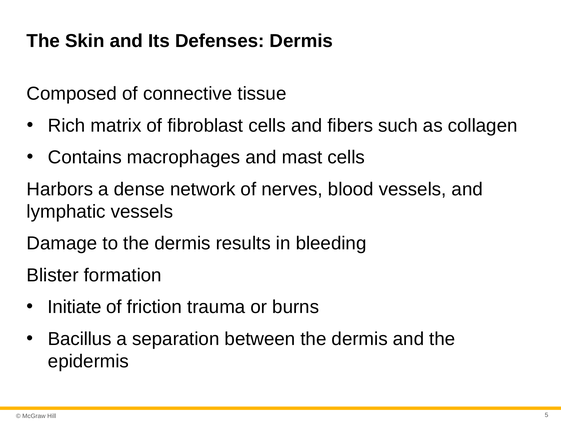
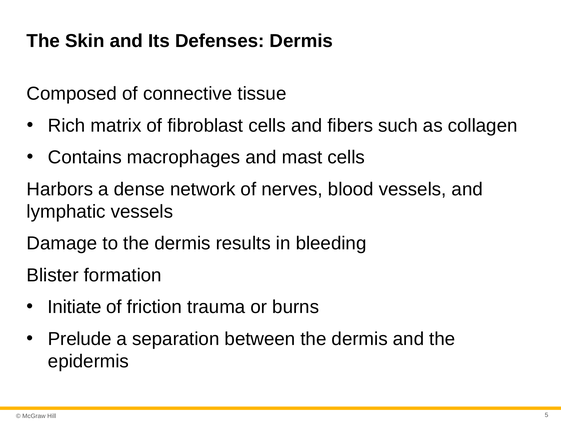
Bacillus: Bacillus -> Prelude
